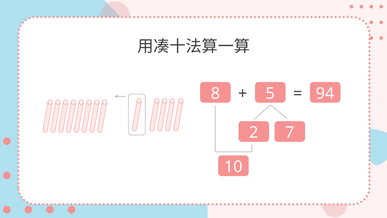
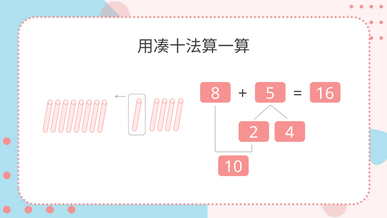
94: 94 -> 16
7: 7 -> 4
